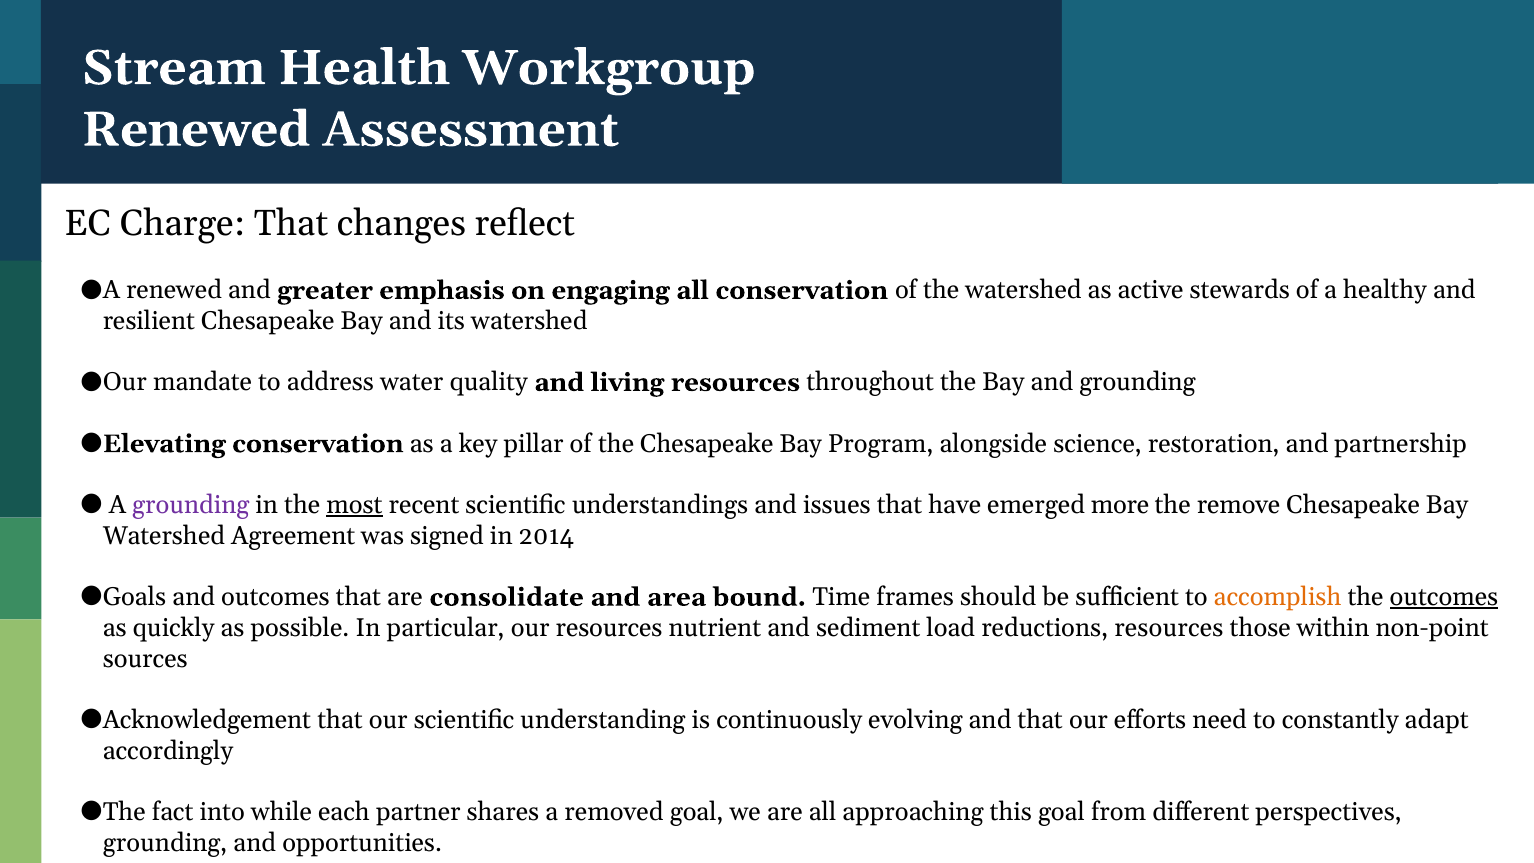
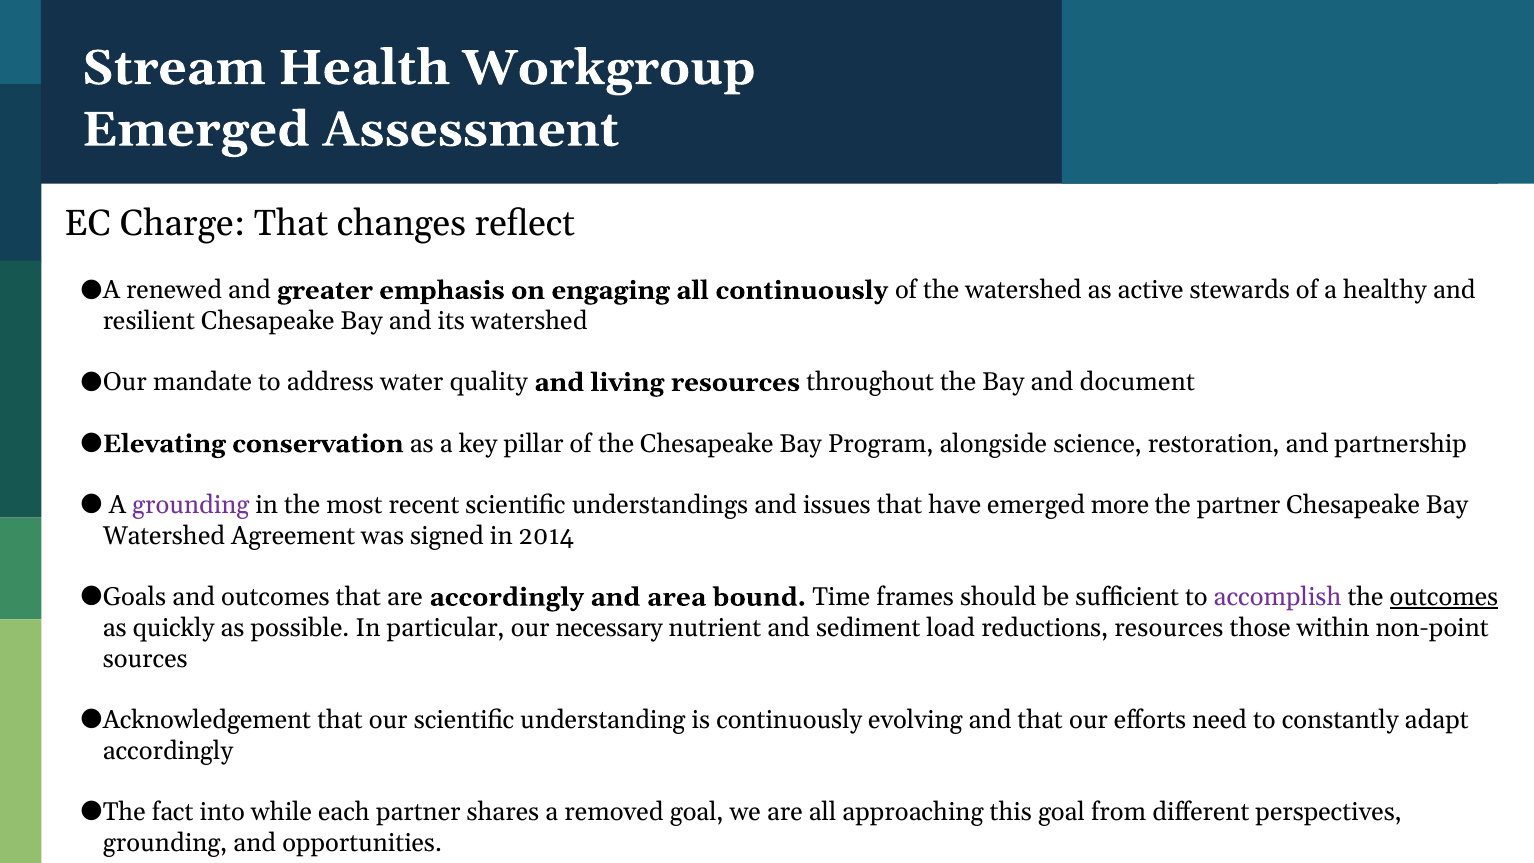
Renewed at (196, 130): Renewed -> Emerged
all conservation: conservation -> continuously
and grounding: grounding -> document
most underline: present -> none
the remove: remove -> partner
are consolidate: consolidate -> accordingly
accomplish colour: orange -> purple
our resources: resources -> necessary
